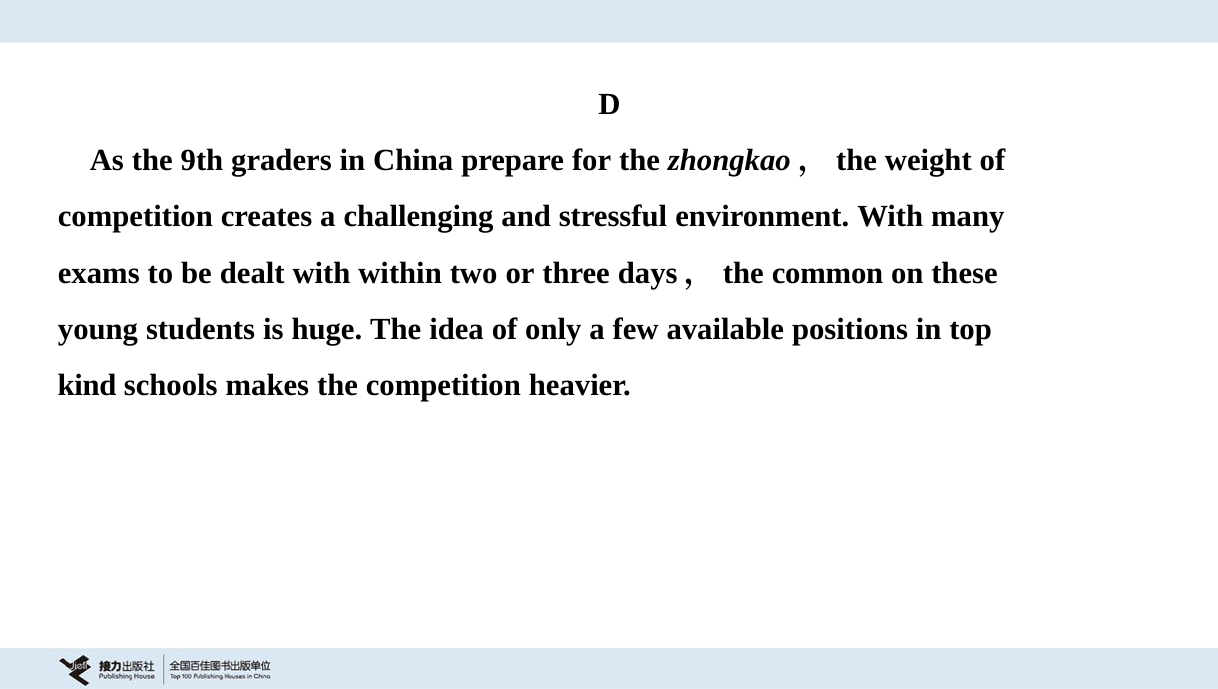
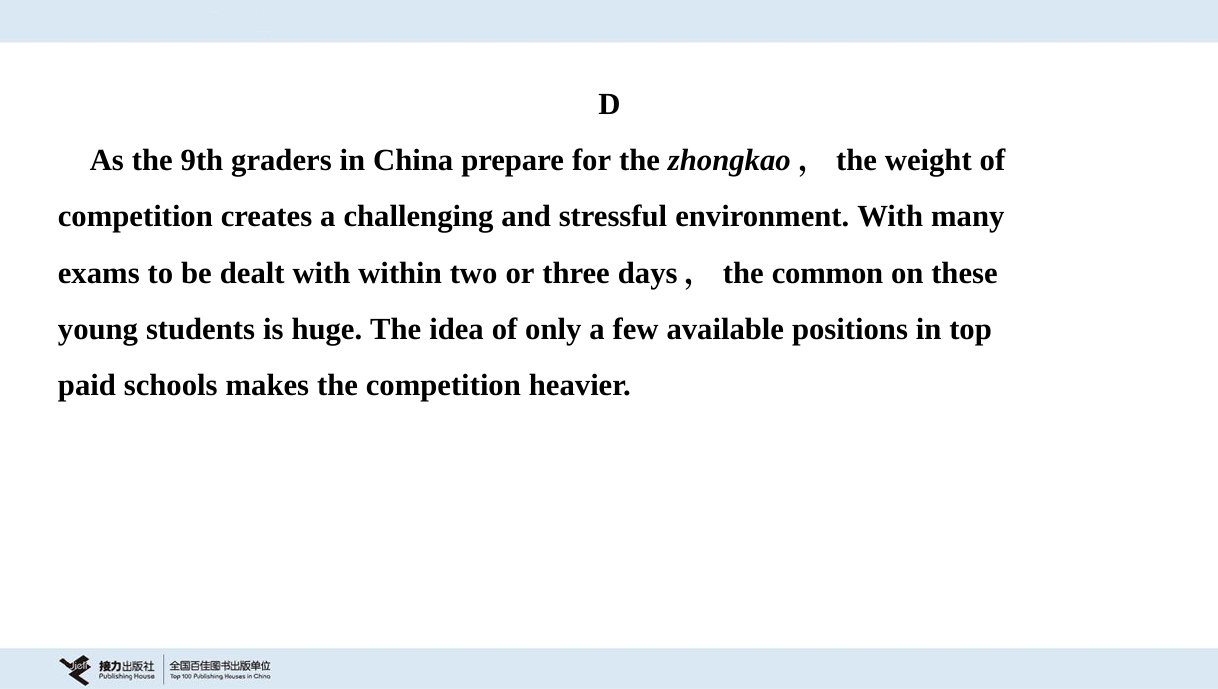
kind: kind -> paid
